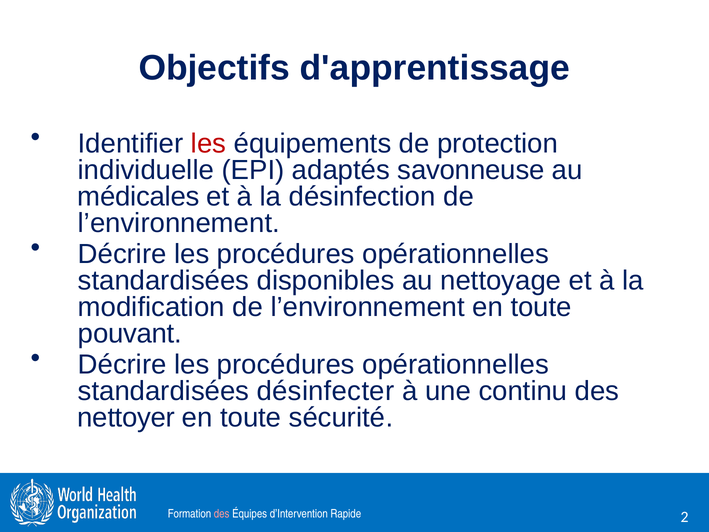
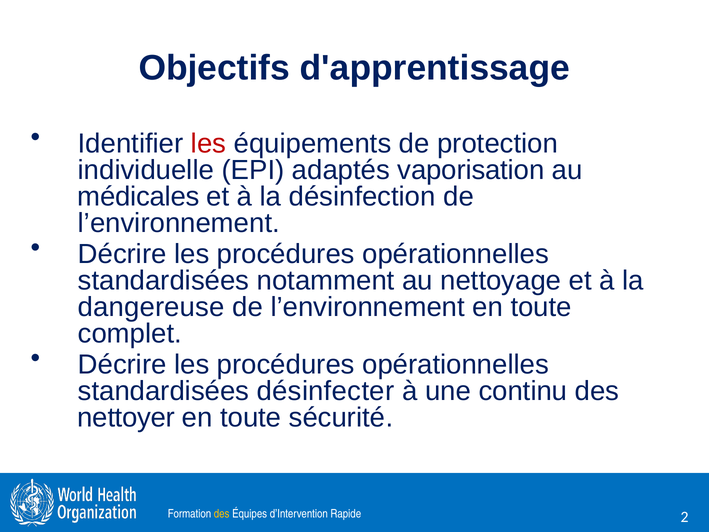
savonneuse: savonneuse -> vaporisation
disponibles: disponibles -> notamment
modification: modification -> dangereuse
pouvant: pouvant -> complet
des at (222, 514) colour: pink -> yellow
